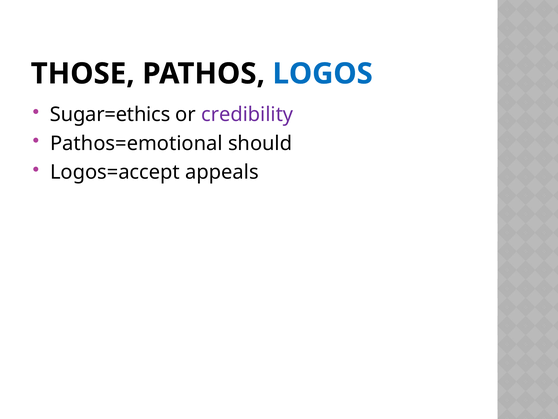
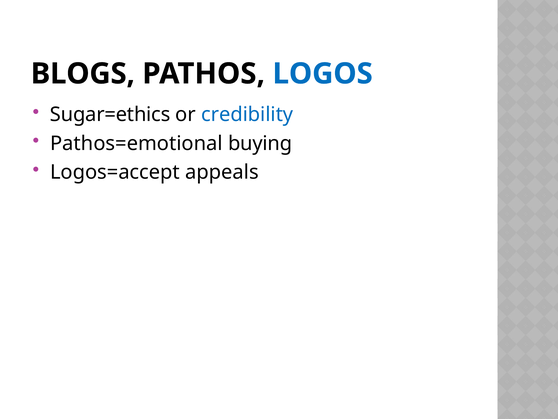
THOSE: THOSE -> BLOGS
credibility colour: purple -> blue
should: should -> buying
